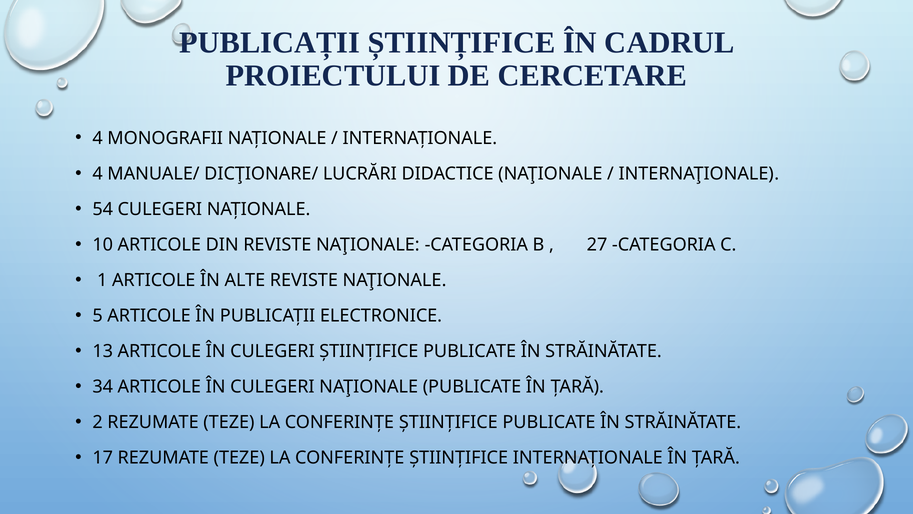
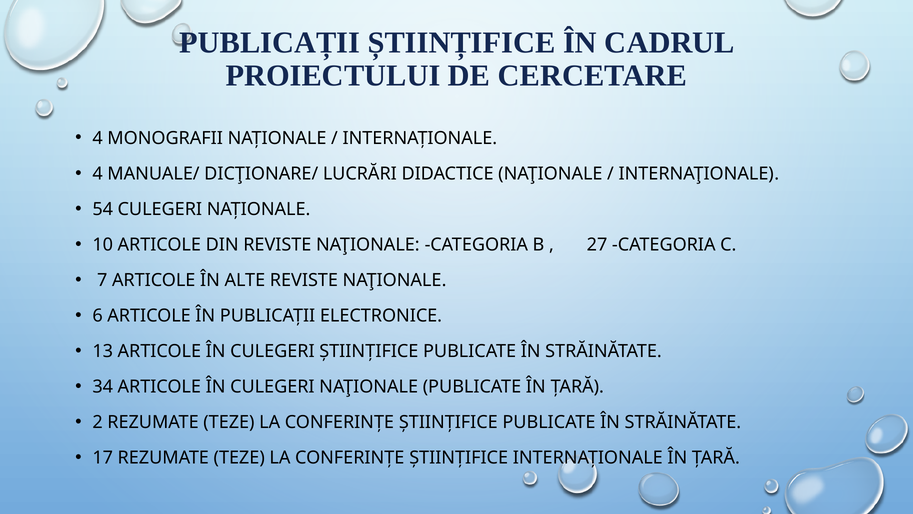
1: 1 -> 7
5: 5 -> 6
